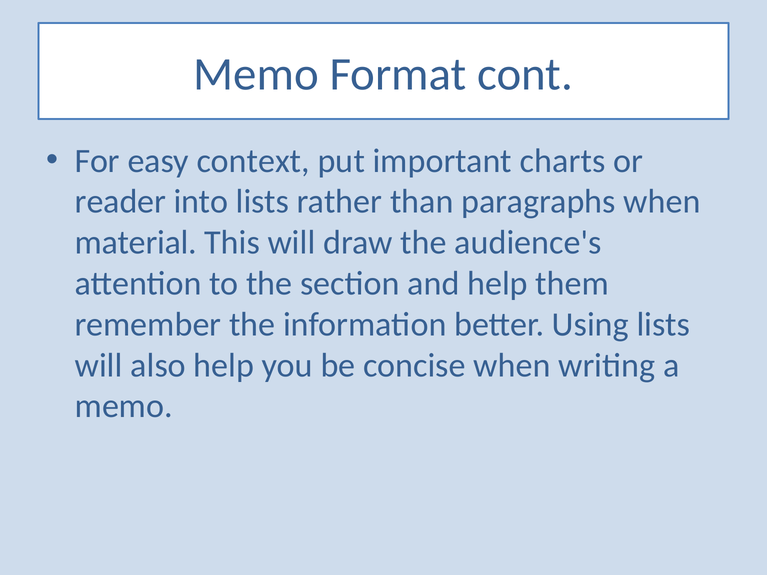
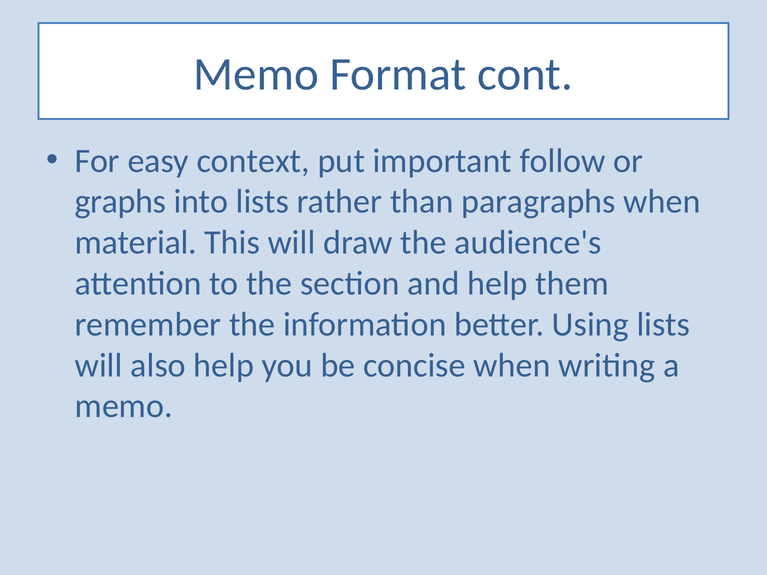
charts: charts -> follow
reader: reader -> graphs
